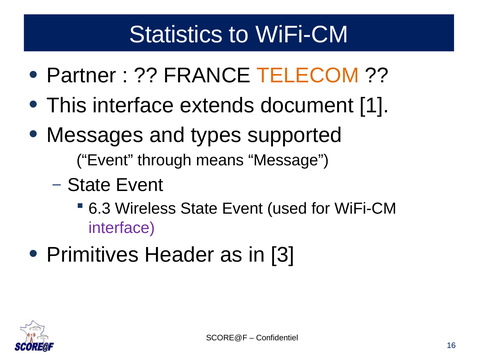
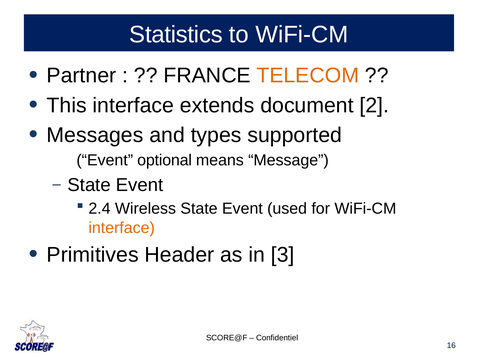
1: 1 -> 2
through: through -> optional
6.3: 6.3 -> 2.4
interface at (122, 228) colour: purple -> orange
